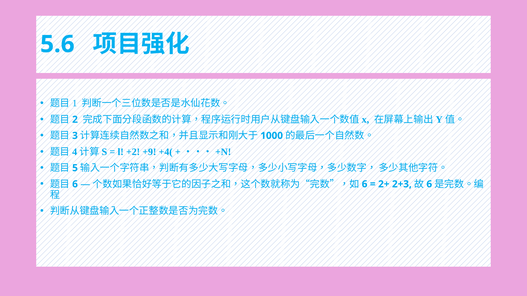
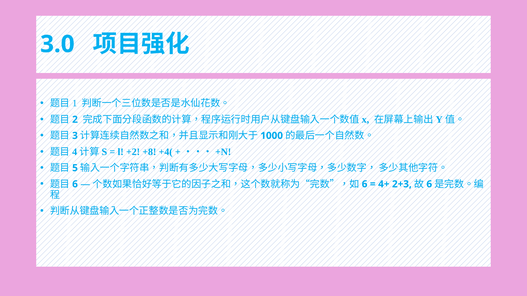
5.6: 5.6 -> 3.0
+9: +9 -> +8
2+: 2+ -> 4+
